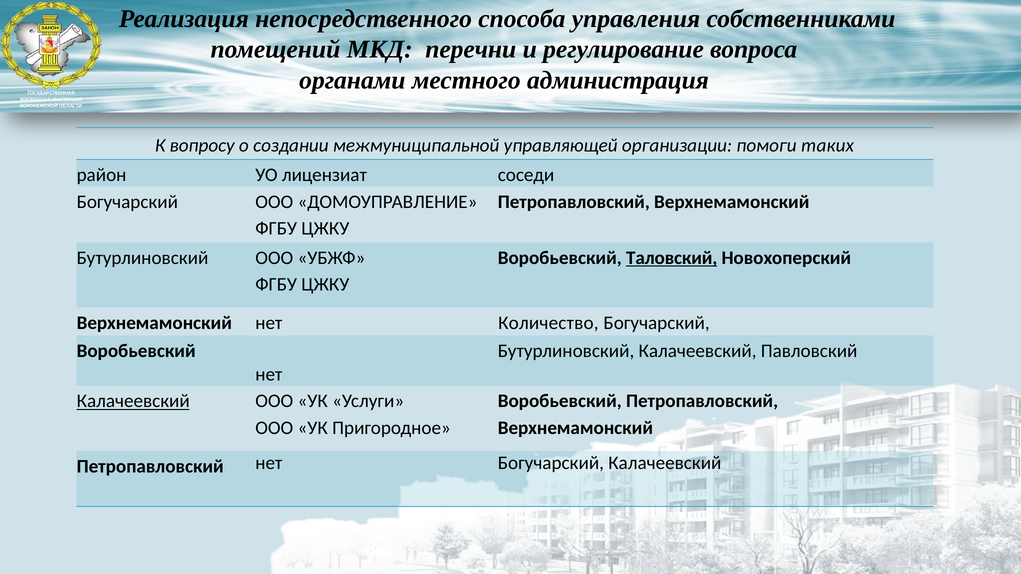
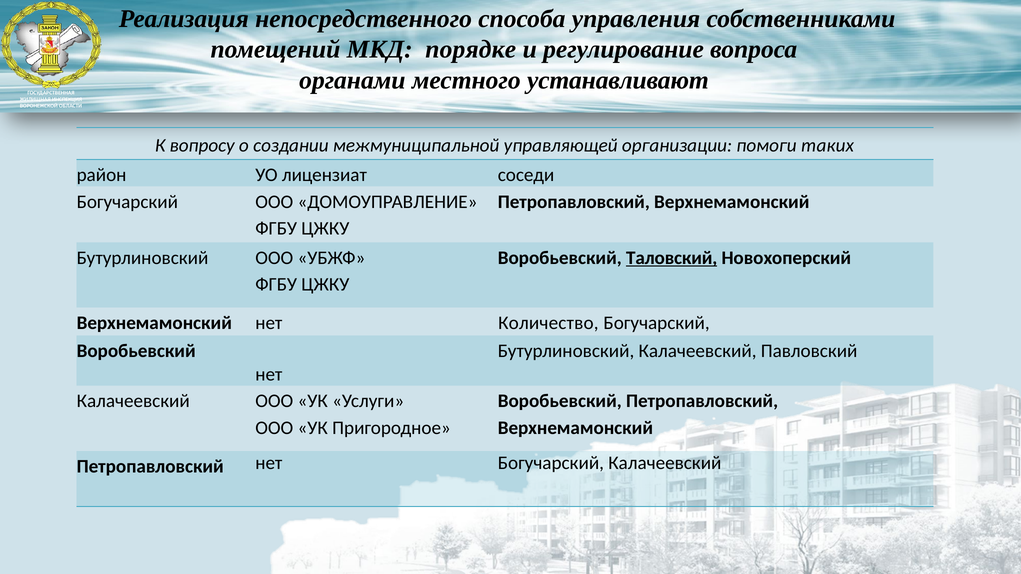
перечни: перечни -> порядке
администрация: администрация -> устанавливают
Калачеевский at (133, 401) underline: present -> none
